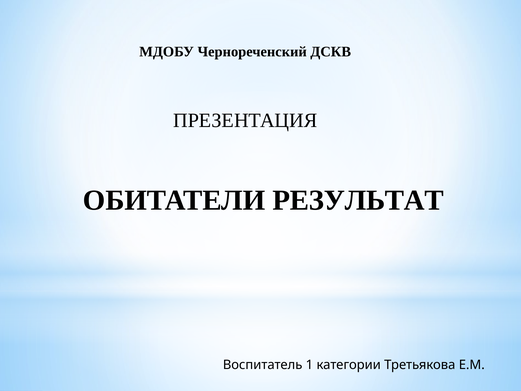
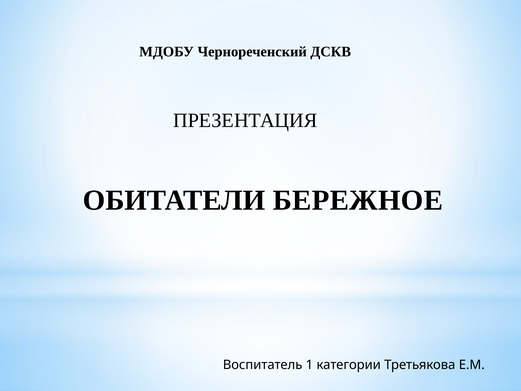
РЕЗУЛЬТАТ: РЕЗУЛЬТАТ -> БЕРЕЖНОЕ
